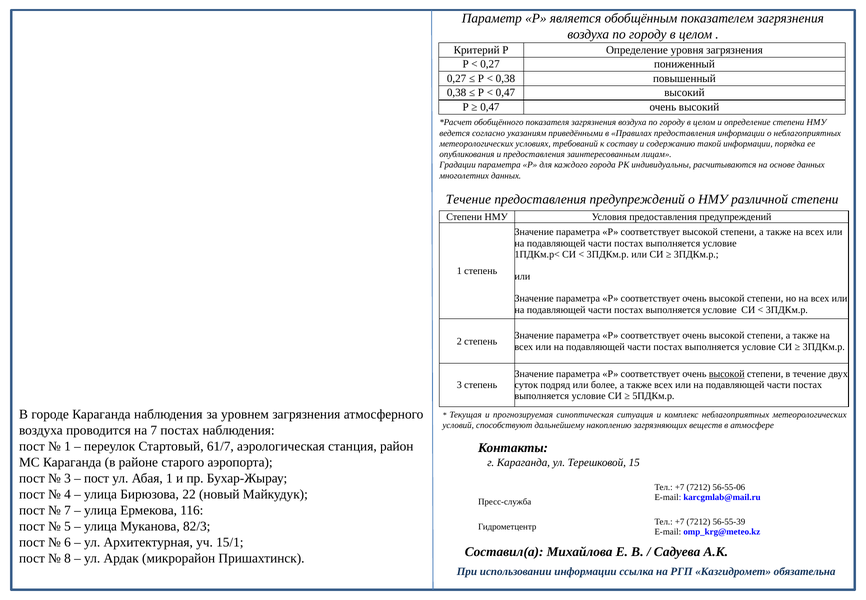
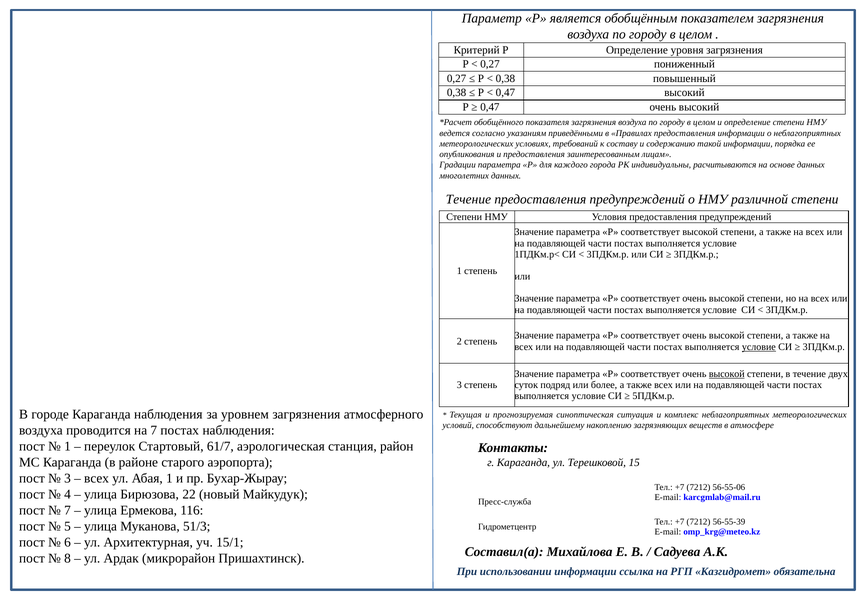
условие at (759, 347) underline: none -> present
пост at (97, 478): пост -> всех
82/3: 82/3 -> 51/3
